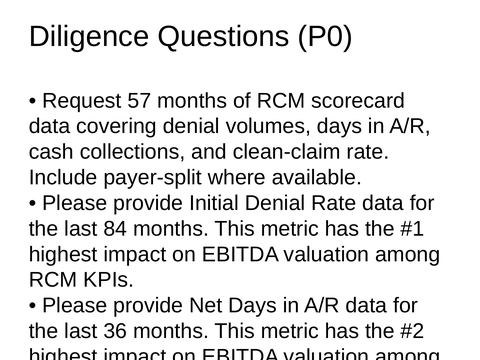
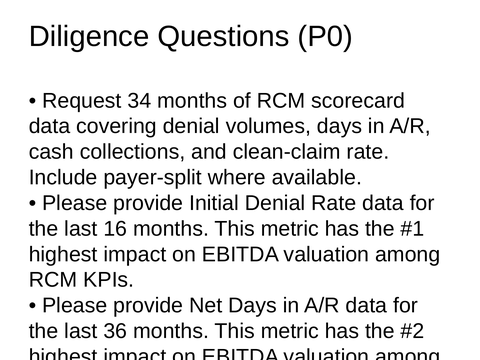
57: 57 -> 34
84: 84 -> 16
